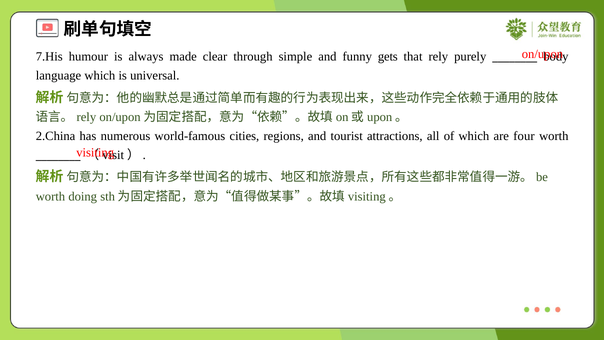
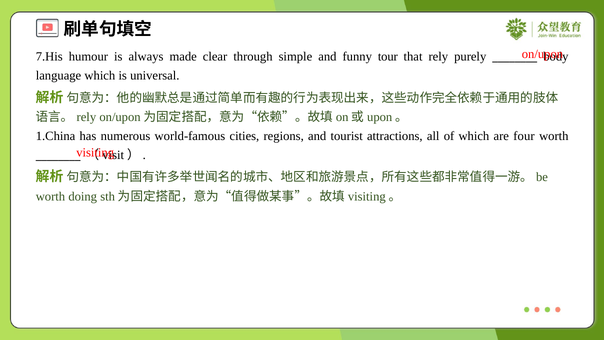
gets: gets -> tour
2.China: 2.China -> 1.China
